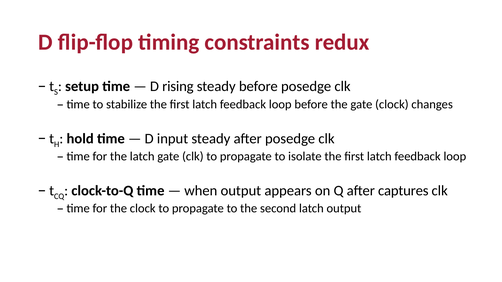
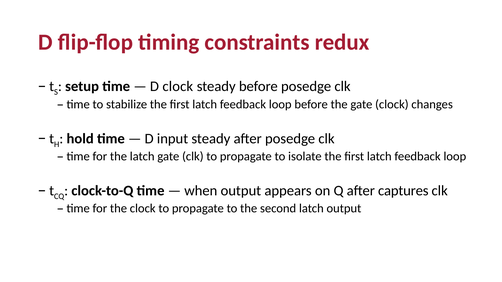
D rising: rising -> clock
